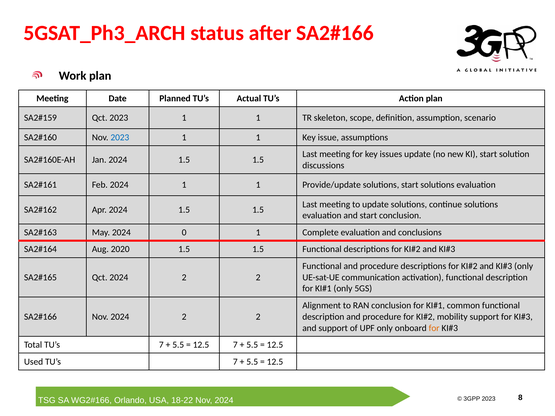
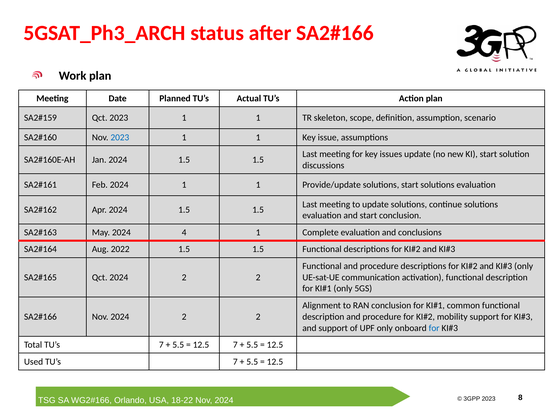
0: 0 -> 4
2020: 2020 -> 2022
for at (434, 328) colour: orange -> blue
